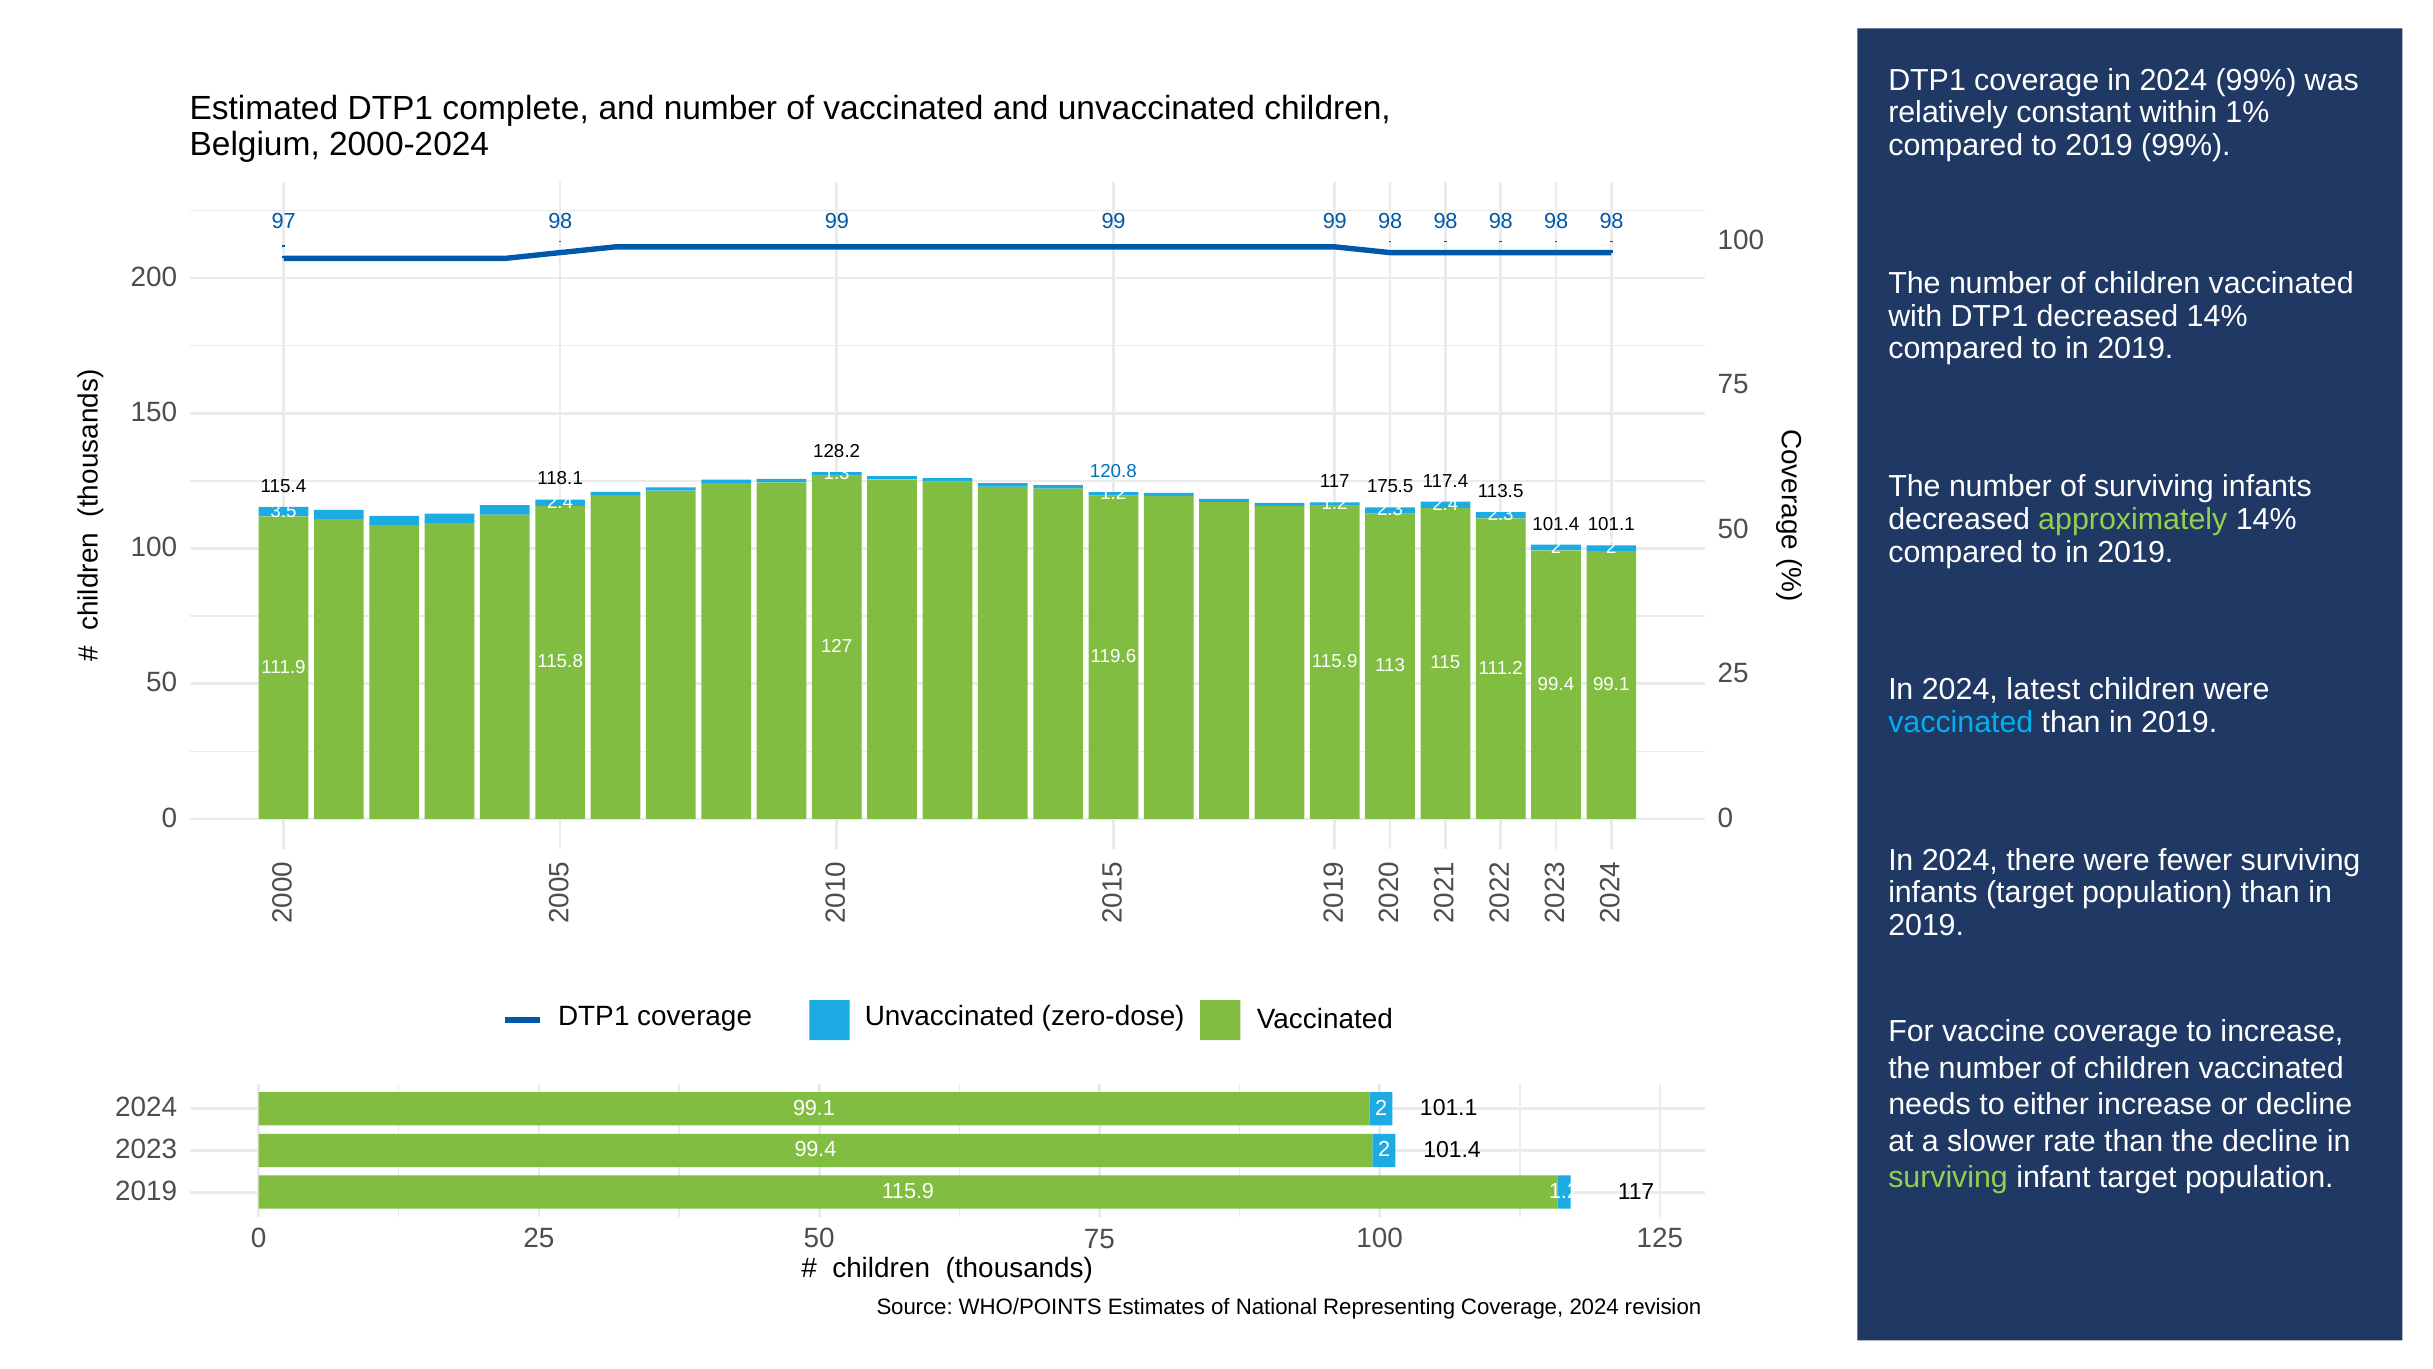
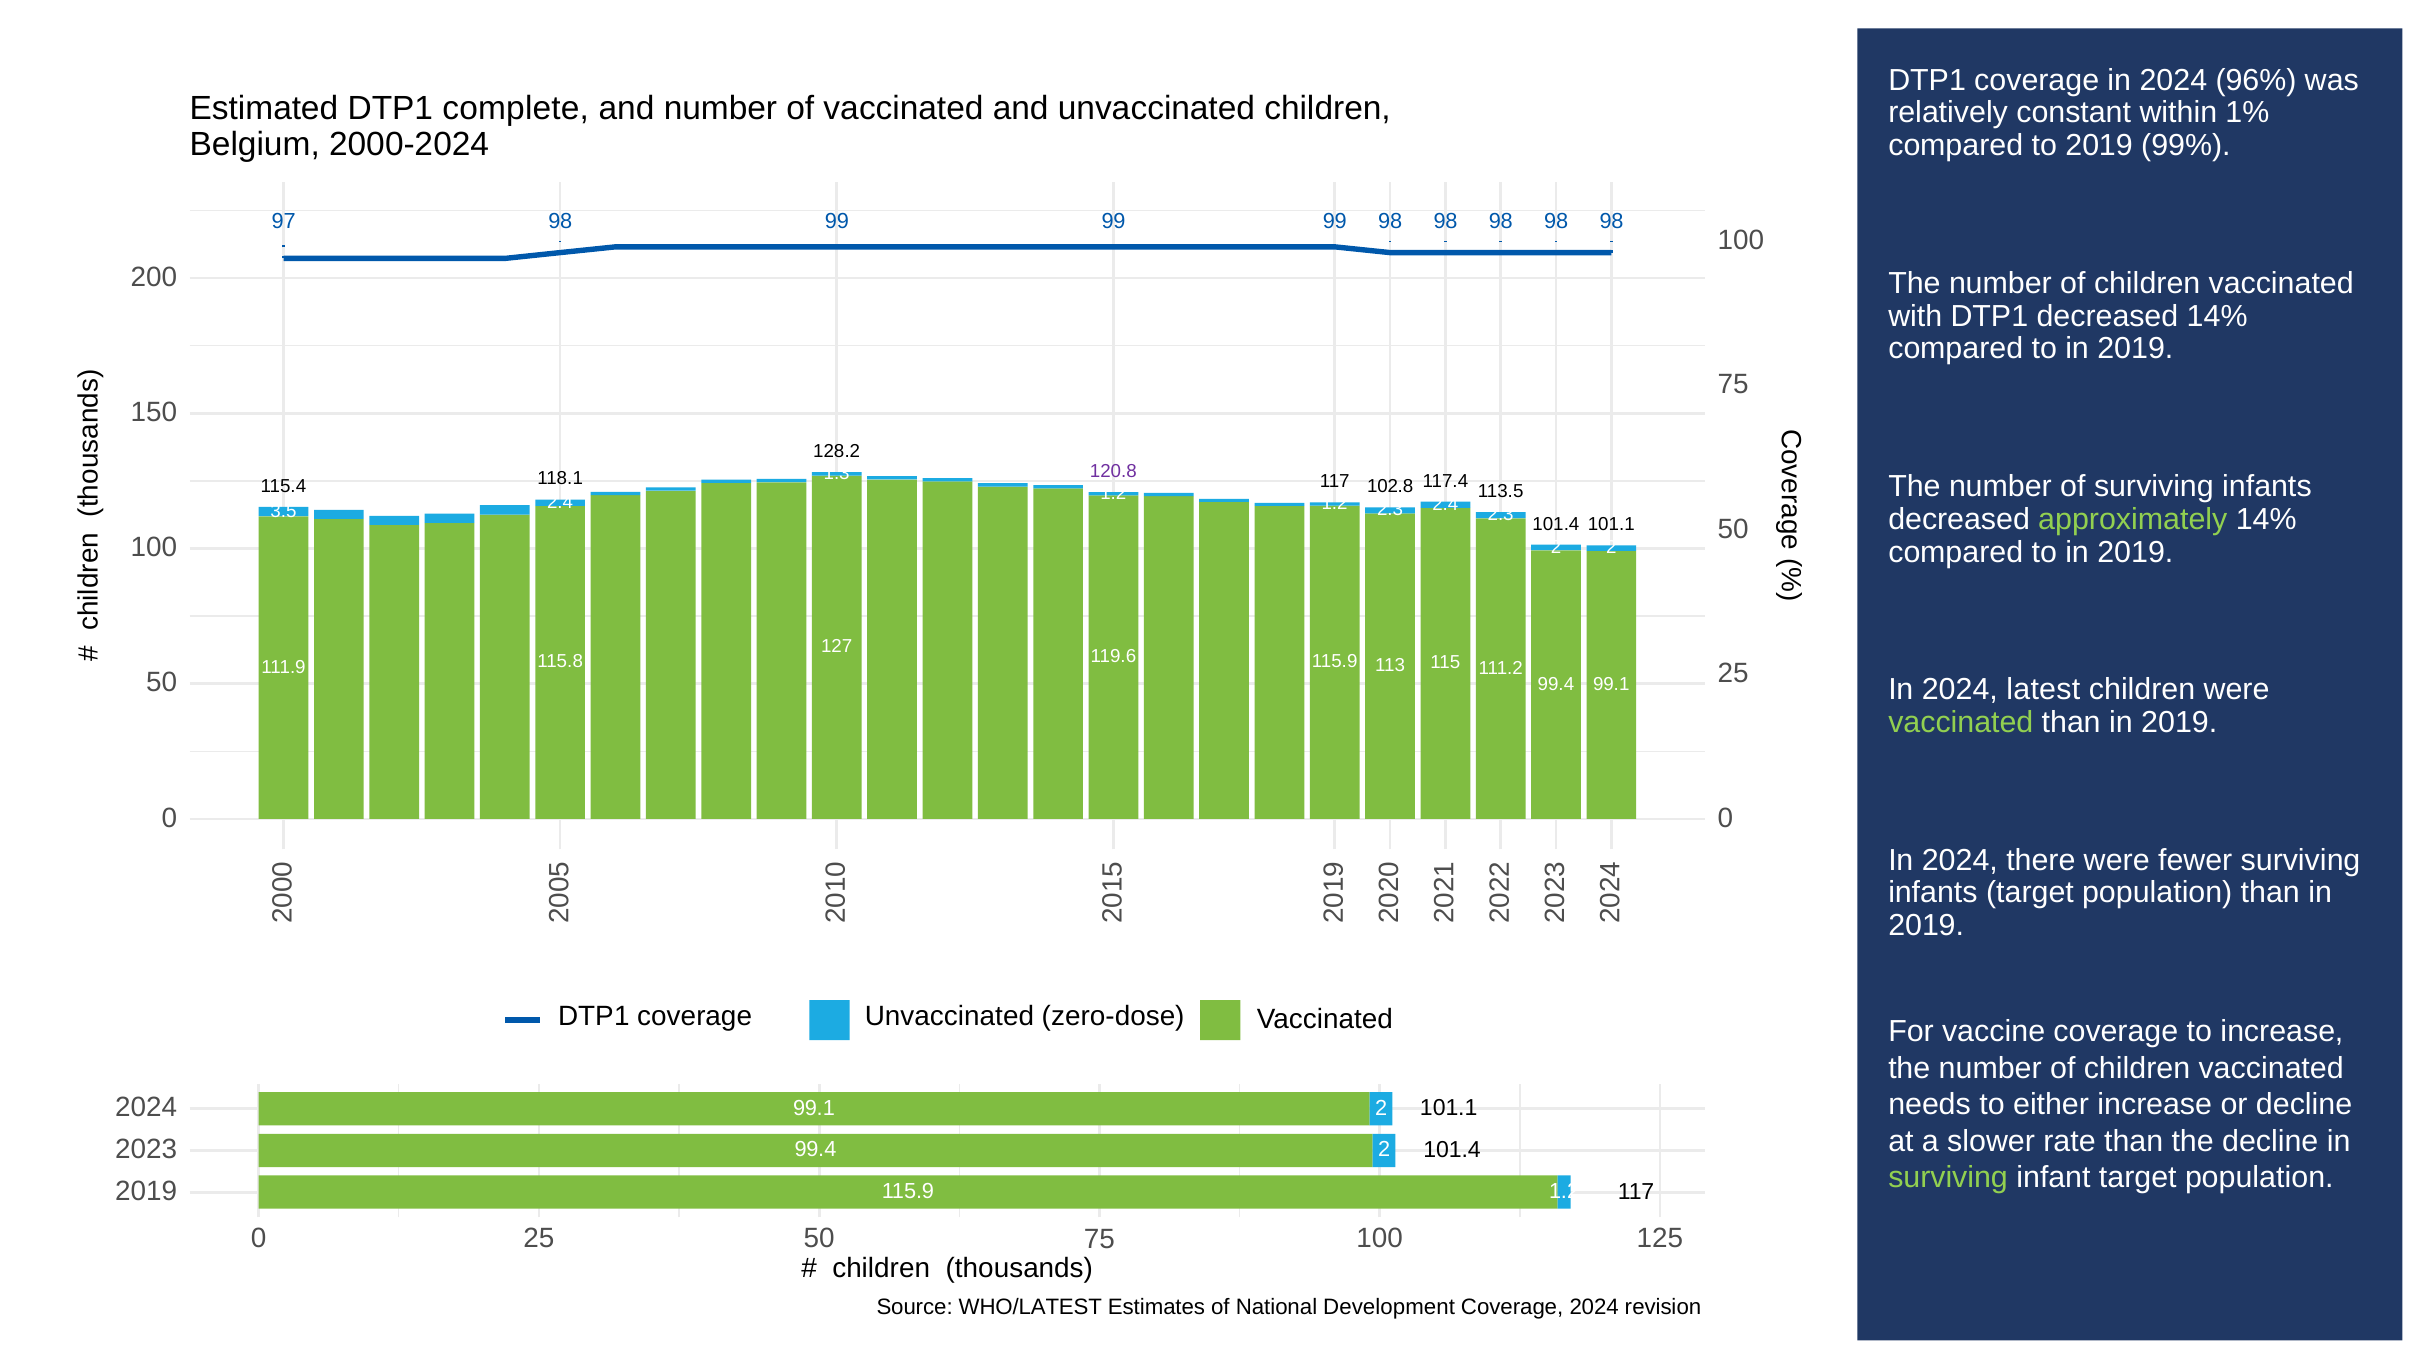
2024 99%: 99% -> 96%
120.8 colour: blue -> purple
175.5: 175.5 -> 102.8
vaccinated at (1961, 722) colour: light blue -> light green
WHO/POINTS: WHO/POINTS -> WHO/LATEST
Representing: Representing -> Development
